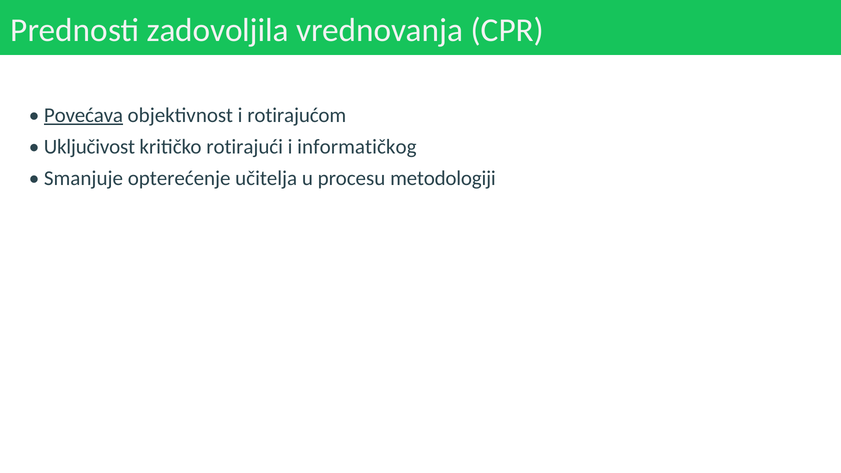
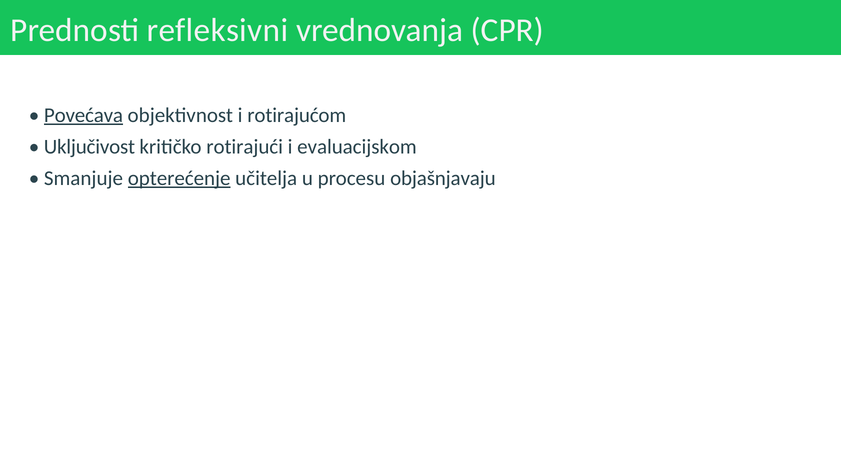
zadovoljila: zadovoljila -> refleksivni
informatičkog: informatičkog -> evaluacijskom
opterećenje underline: none -> present
metodologiji: metodologiji -> objašnjavaju
